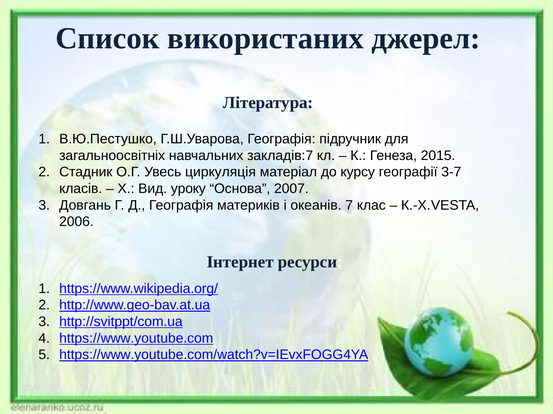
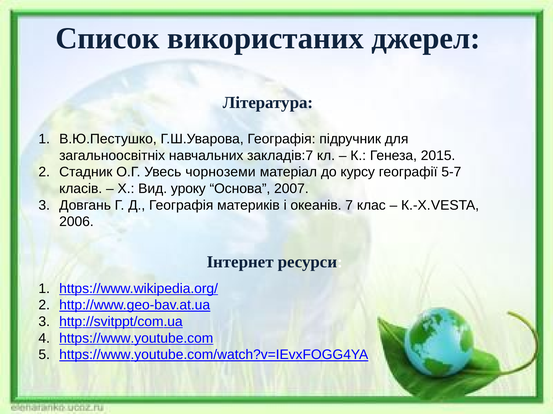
циркуляція: циркуляція -> чорноземи
3-7: 3-7 -> 5-7
